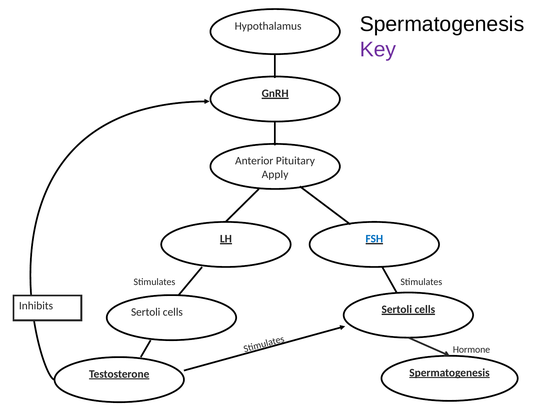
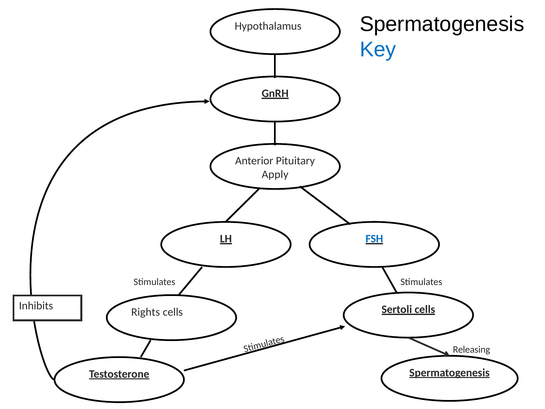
Key colour: purple -> blue
Sertoli at (146, 312): Sertoli -> Rights
Hormone: Hormone -> Releasing
